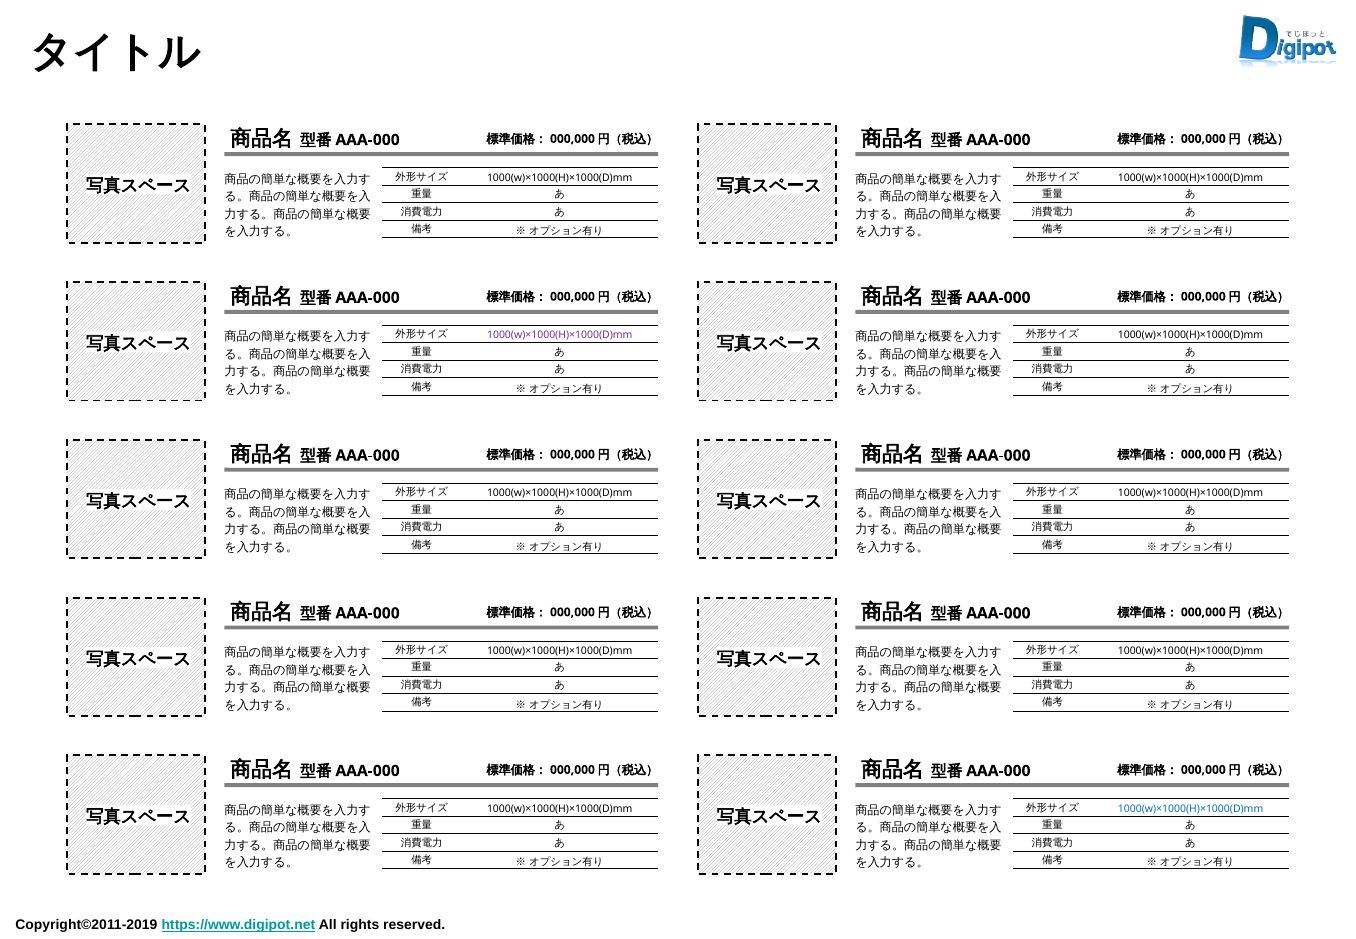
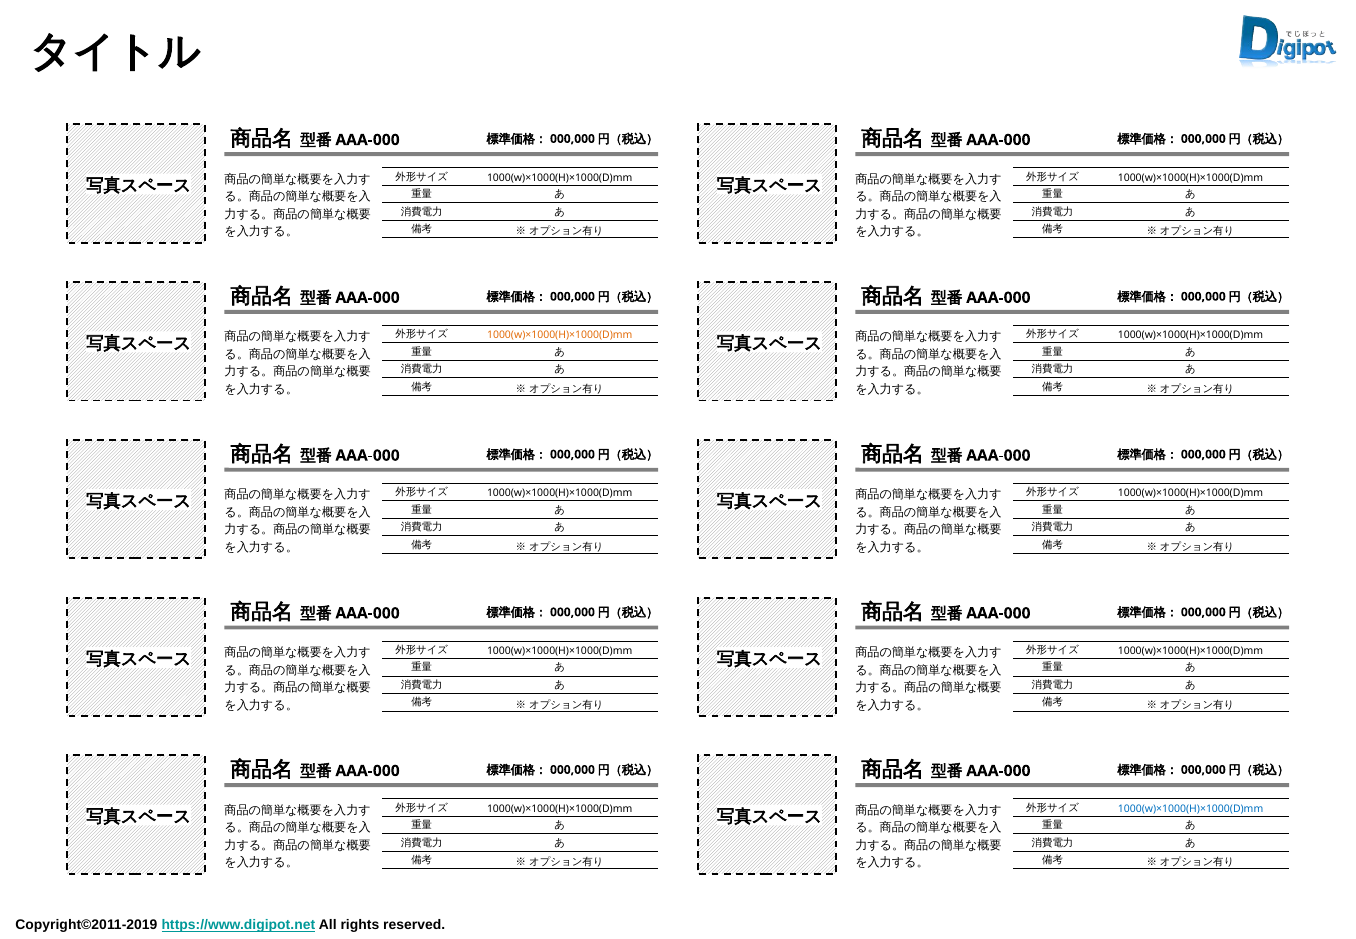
1000(w)×1000(H)×1000(D)mm at (560, 335) colour: purple -> orange
